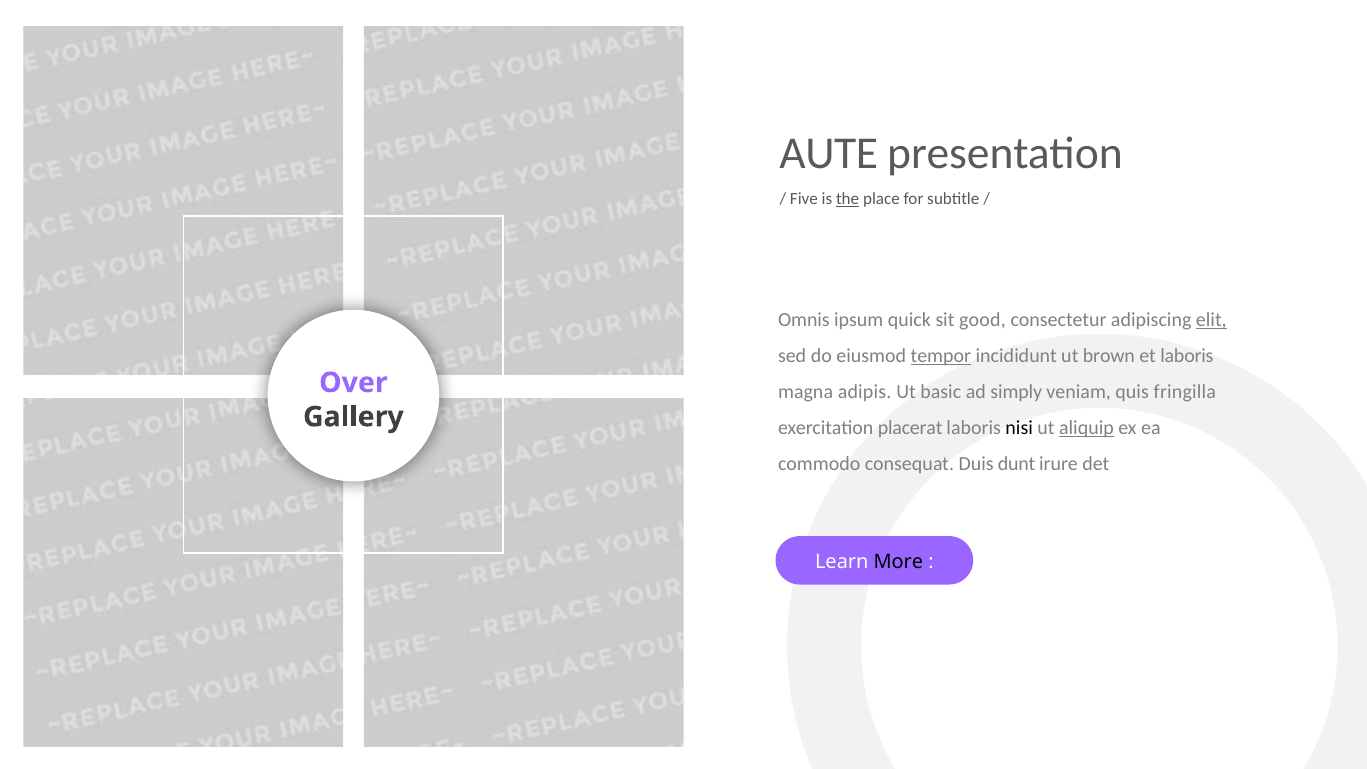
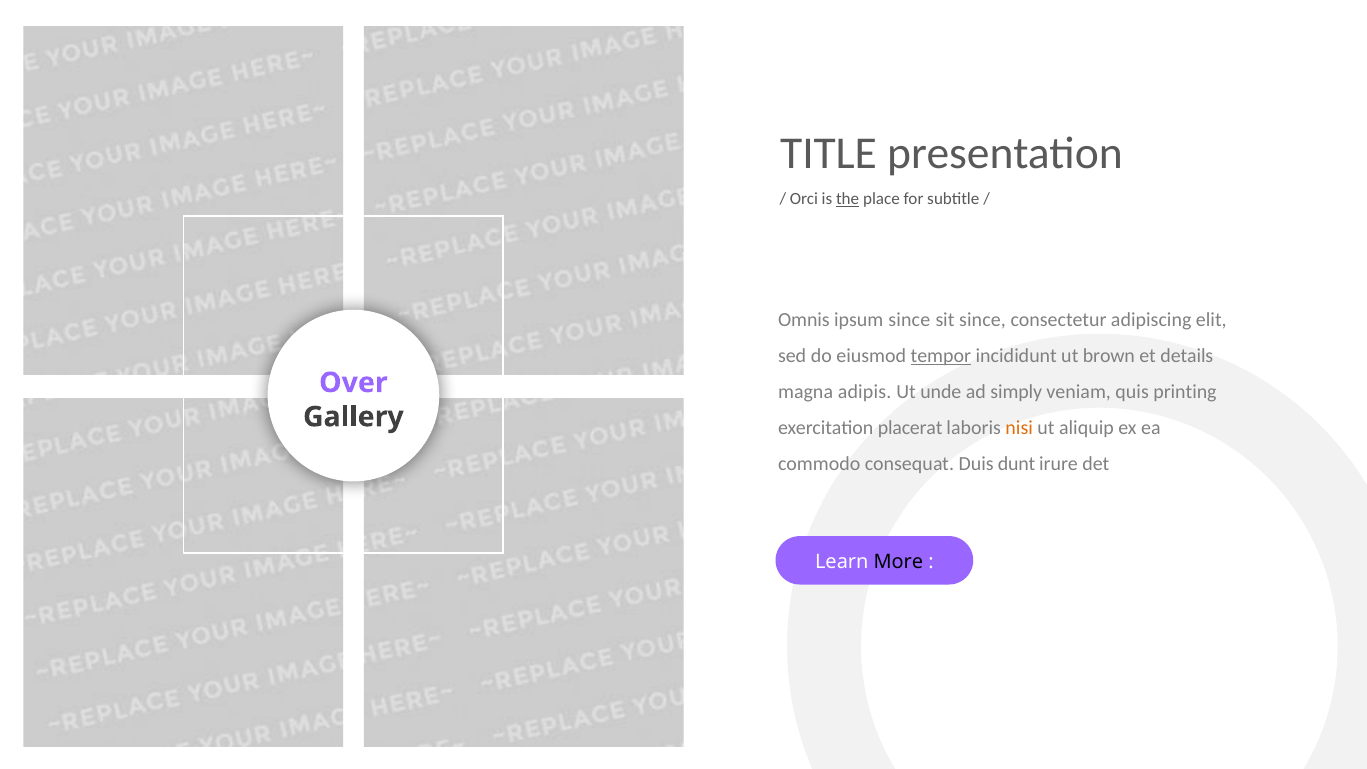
AUTE: AUTE -> TITLE
Five: Five -> Orci
ipsum quick: quick -> since
sit good: good -> since
elit underline: present -> none
et laboris: laboris -> details
basic: basic -> unde
fringilla: fringilla -> printing
nisi colour: black -> orange
aliquip underline: present -> none
